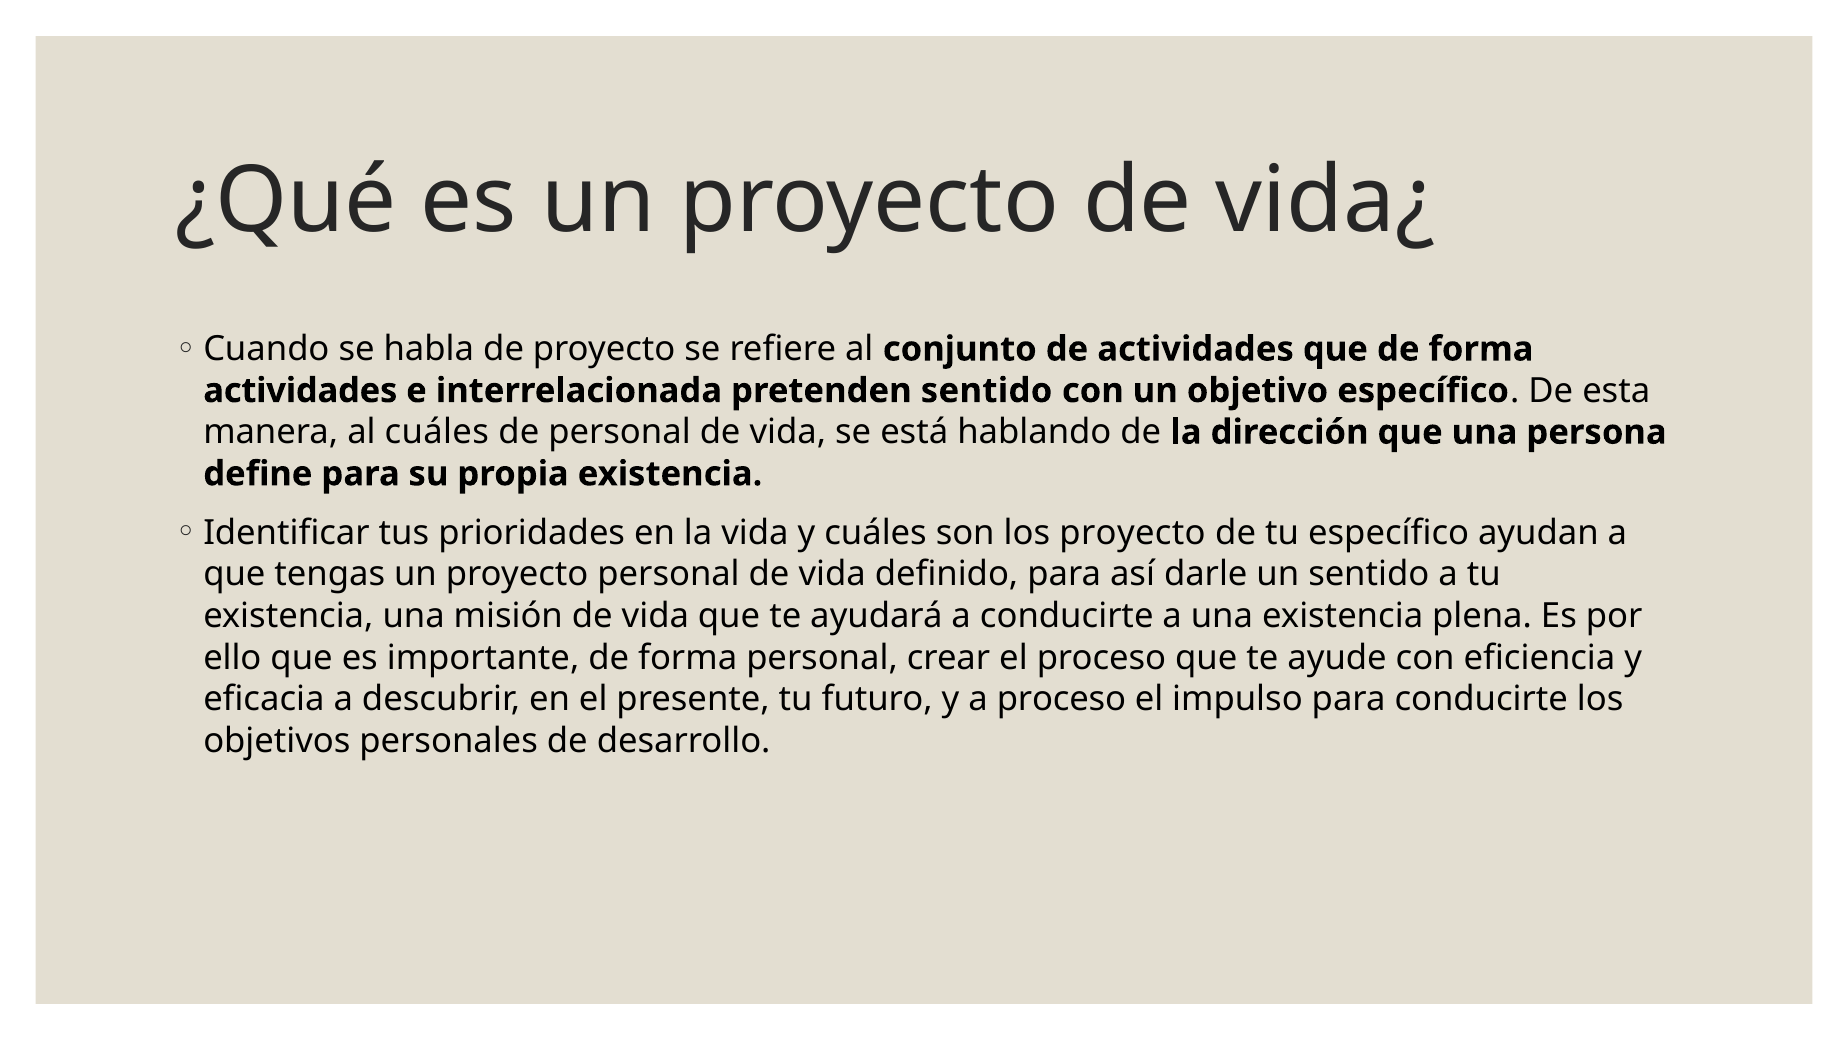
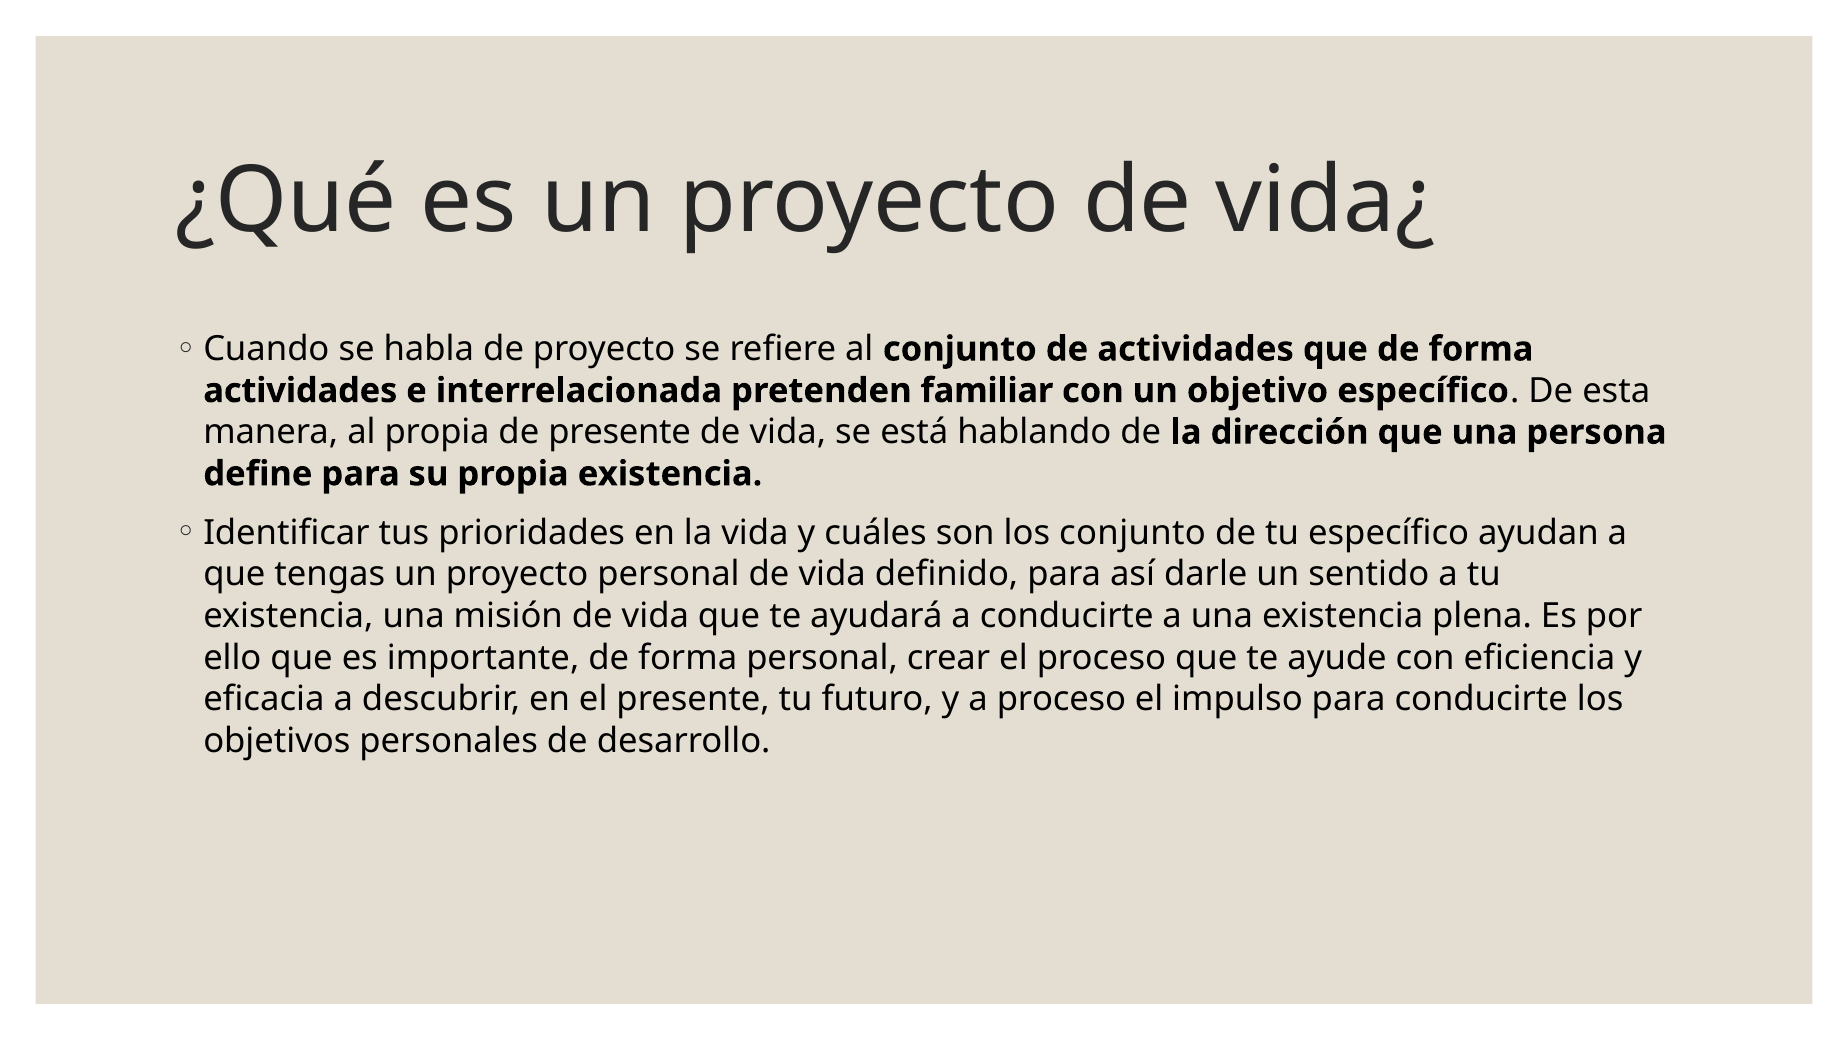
pretenden sentido: sentido -> familiar
al cuáles: cuáles -> propia
de personal: personal -> presente
los proyecto: proyecto -> conjunto
